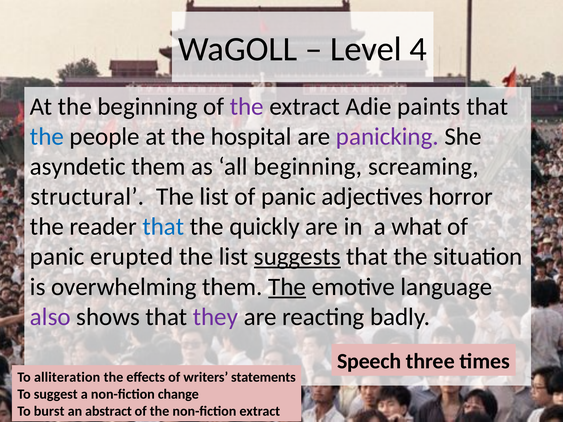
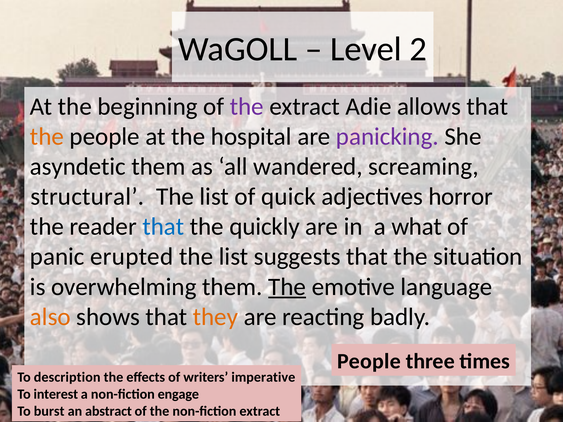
4: 4 -> 2
paints: paints -> allows
the at (47, 137) colour: blue -> orange
all beginning: beginning -> wandered
list of panic: panic -> quick
suggests underline: present -> none
also colour: purple -> orange
they colour: purple -> orange
Speech at (369, 362): Speech -> People
alliteration: alliteration -> description
statements: statements -> imperative
suggest: suggest -> interest
change: change -> engage
